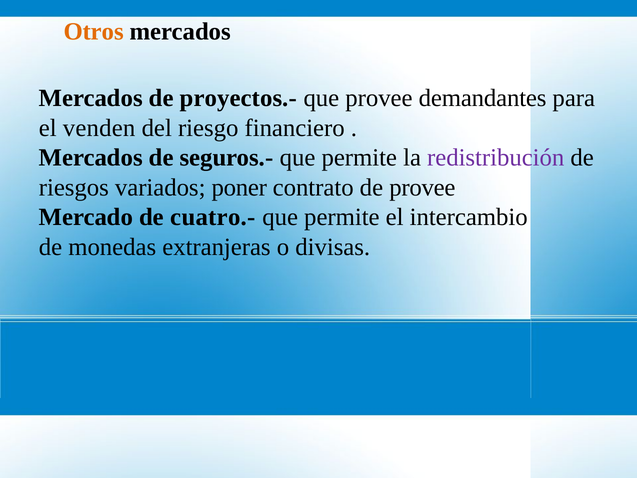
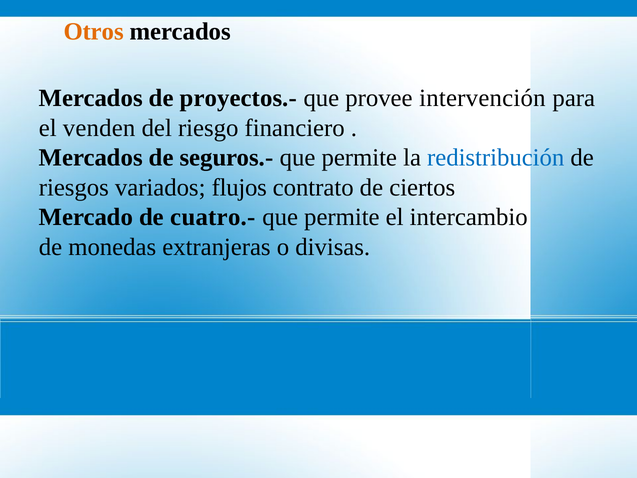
demandantes: demandantes -> intervención
redistribución colour: purple -> blue
poner: poner -> flujos
de provee: provee -> ciertos
